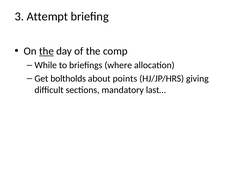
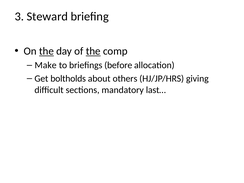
Attempt: Attempt -> Steward
the at (93, 51) underline: none -> present
While: While -> Make
where: where -> before
points: points -> others
